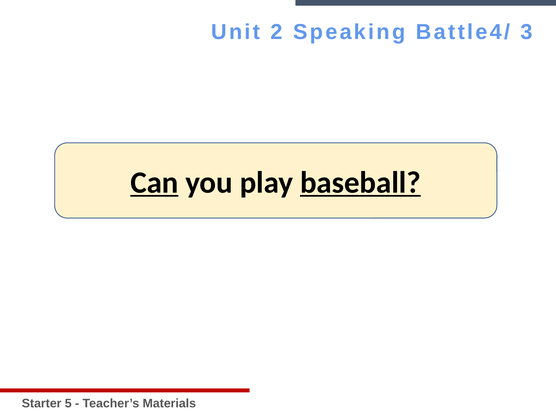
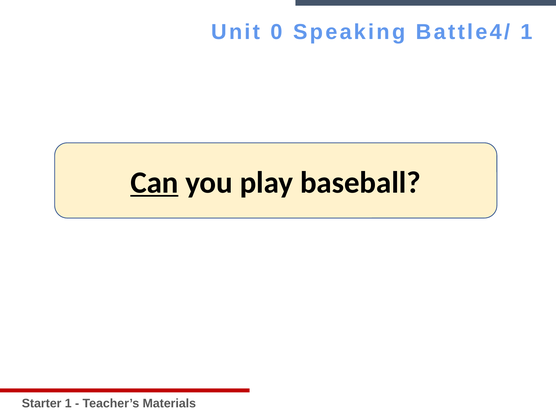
2: 2 -> 0
Battle4/ 3: 3 -> 1
baseball underline: present -> none
Starter 5: 5 -> 1
